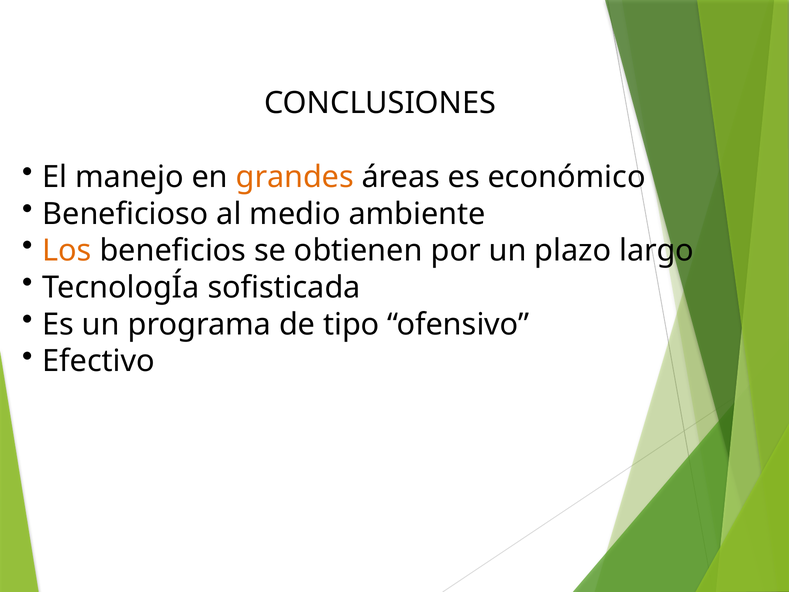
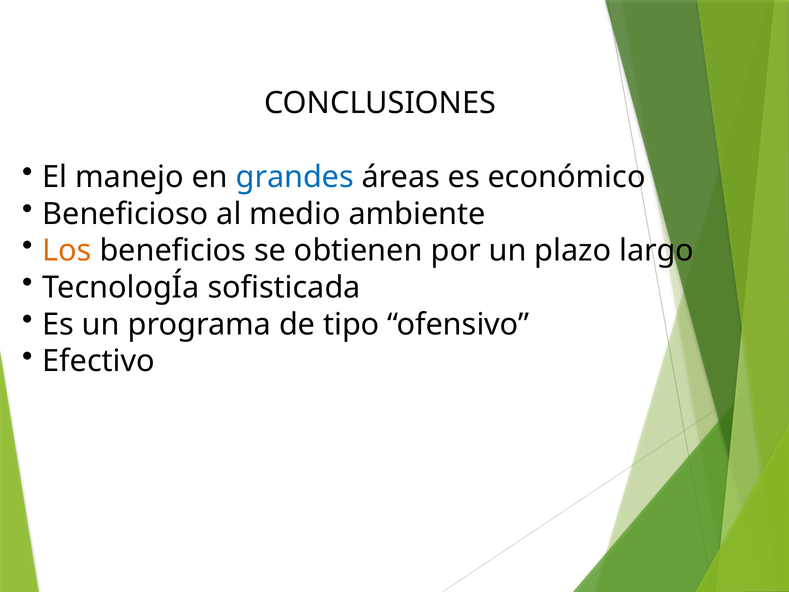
grandes colour: orange -> blue
